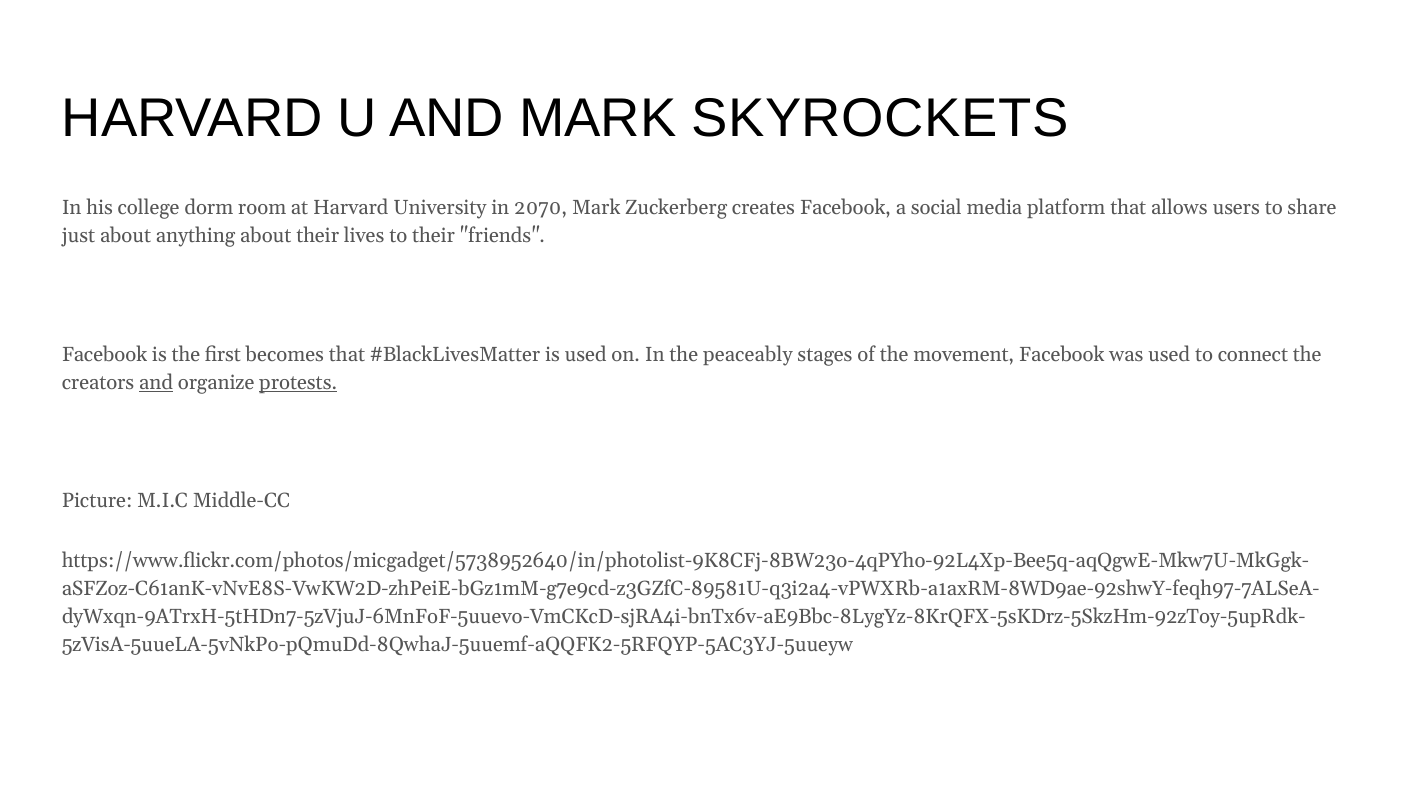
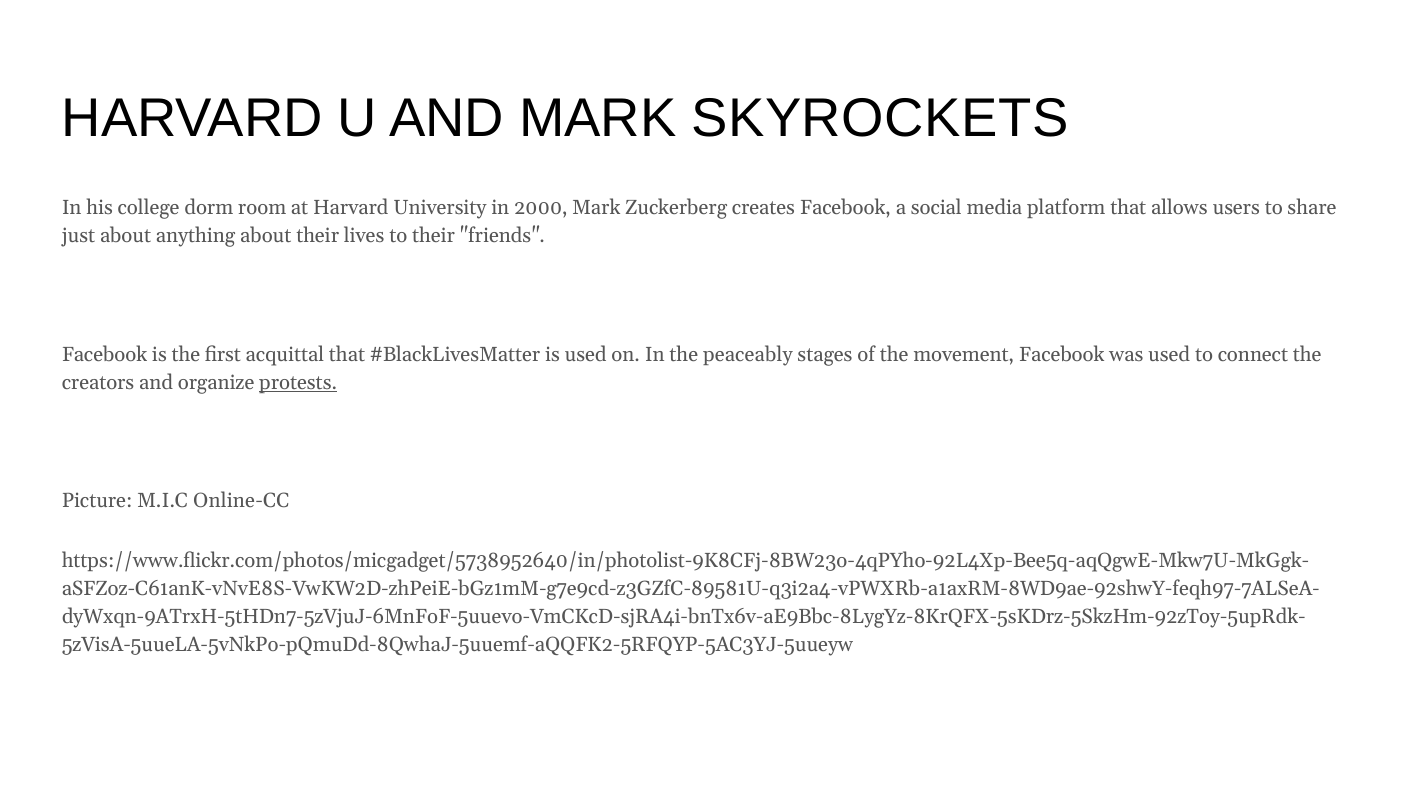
2070: 2070 -> 2000
becomes: becomes -> acquittal
and at (156, 383) underline: present -> none
Middle-CC: Middle-CC -> Online-CC
